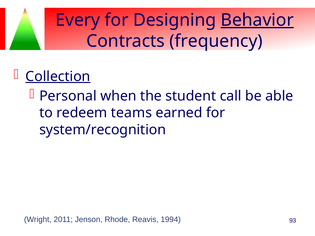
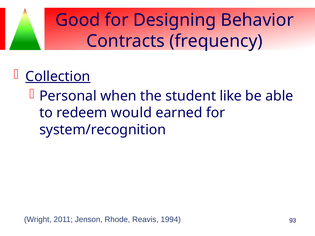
Every: Every -> Good
Behavior underline: present -> none
call: call -> like
teams: teams -> would
